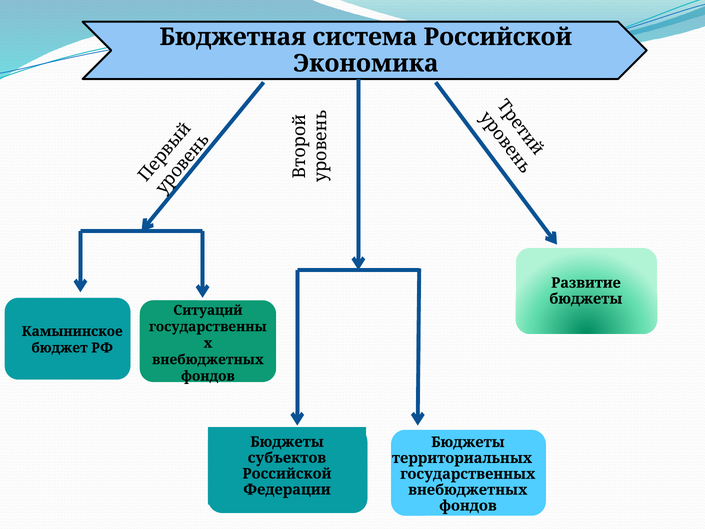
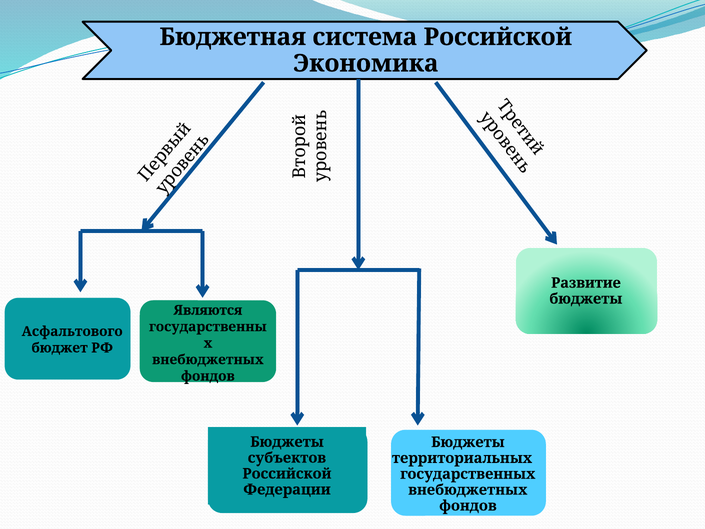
Ситуаций: Ситуаций -> Являются
Камынинское: Камынинское -> Асфальтового
